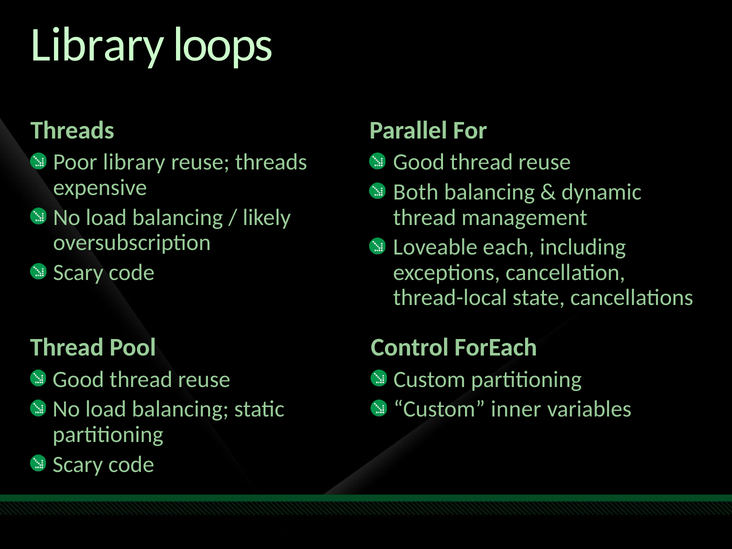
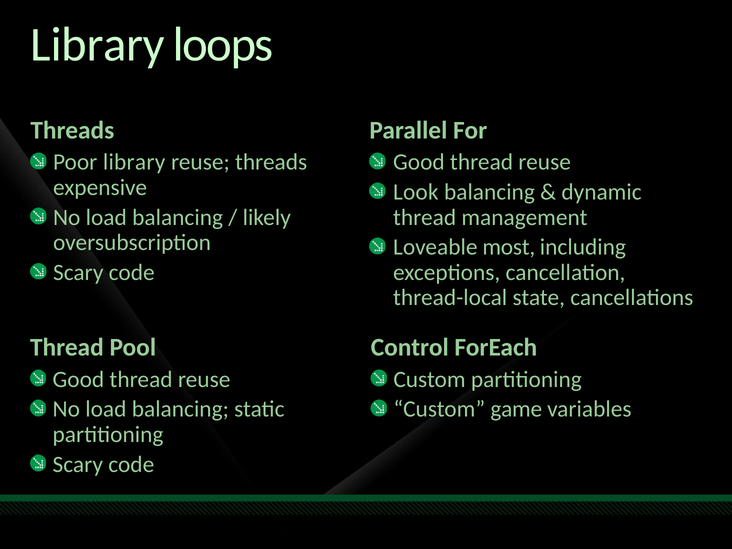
Both: Both -> Look
each: each -> most
inner: inner -> game
